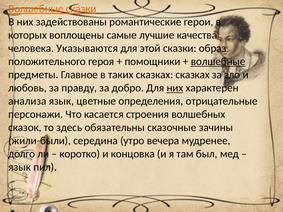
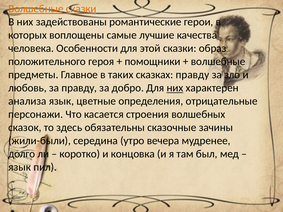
Указываются: Указываются -> Особенности
волшебные at (218, 62) underline: present -> none
сказках сказках: сказках -> правду
